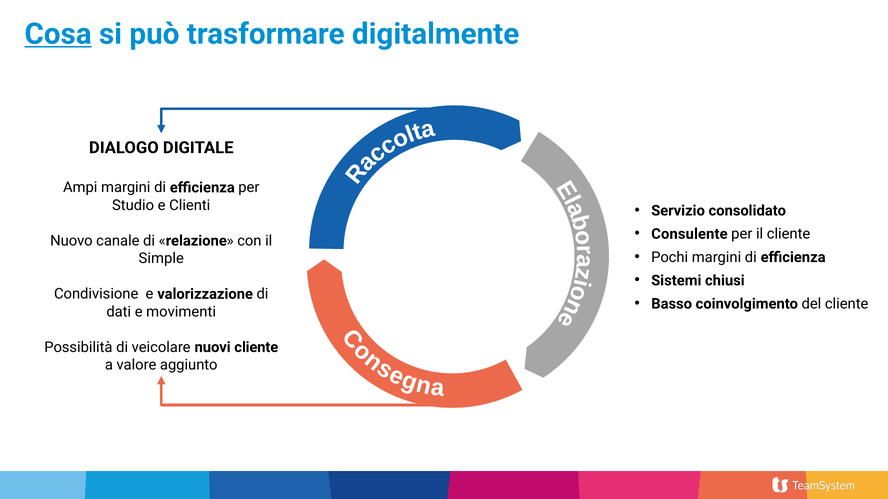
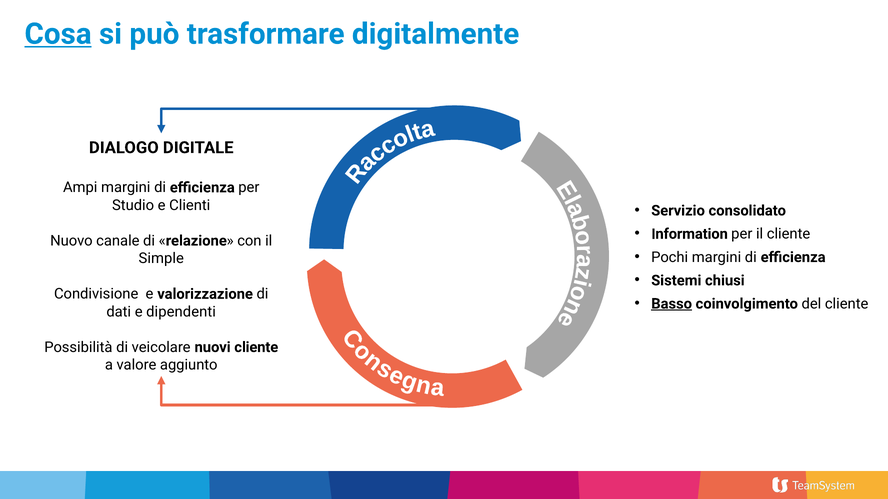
Consulente: Consulente -> Information
Basso underline: none -> present
movimenti: movimenti -> dipendenti
